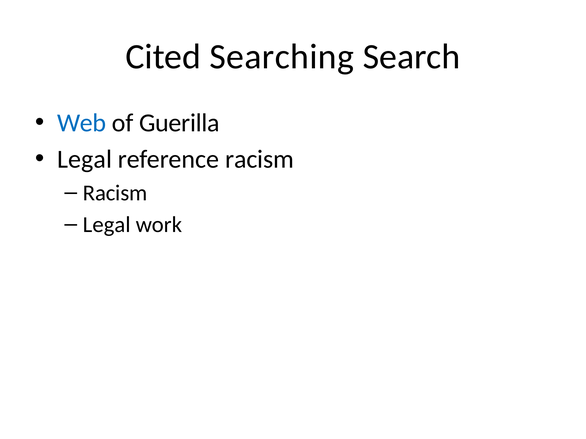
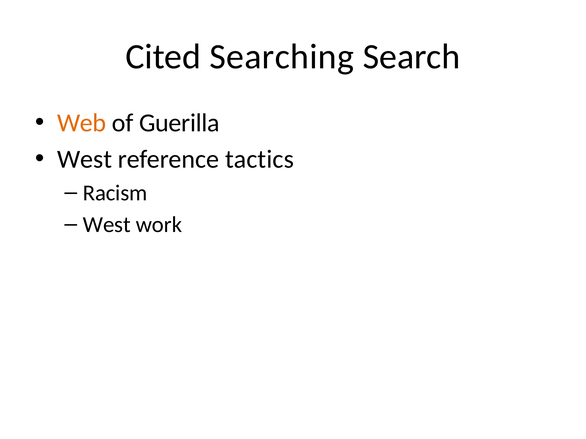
Web colour: blue -> orange
Legal at (85, 159): Legal -> West
reference racism: racism -> tactics
Legal at (107, 225): Legal -> West
